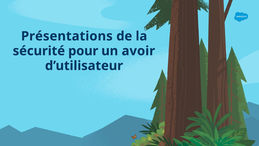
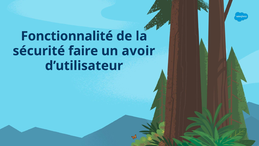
Présentations: Présentations -> Fonctionnalité
pour: pour -> faire
